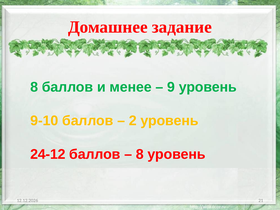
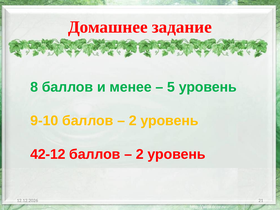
9: 9 -> 5
24-12: 24-12 -> 42-12
8 at (140, 154): 8 -> 2
